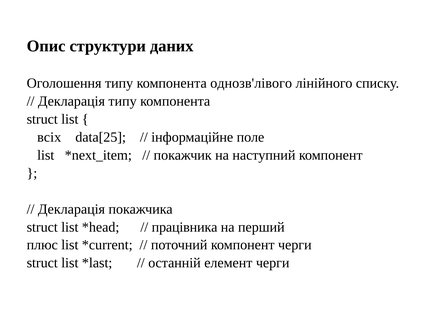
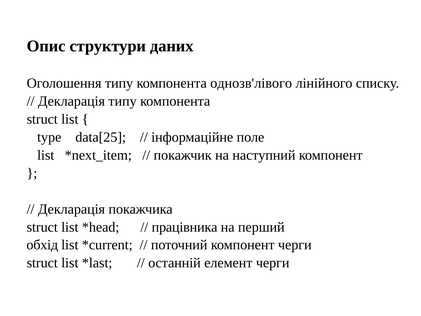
всіх: всіх -> type
плюс: плюс -> обхід
